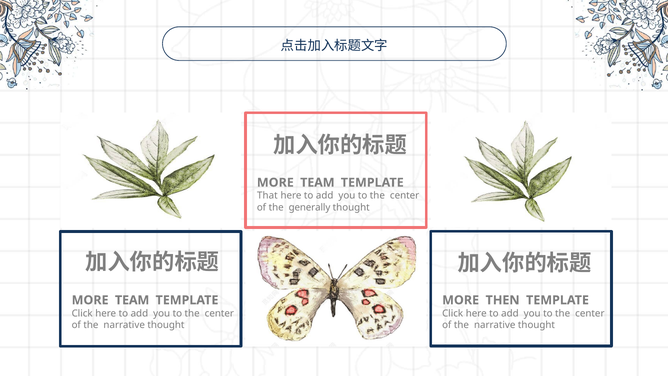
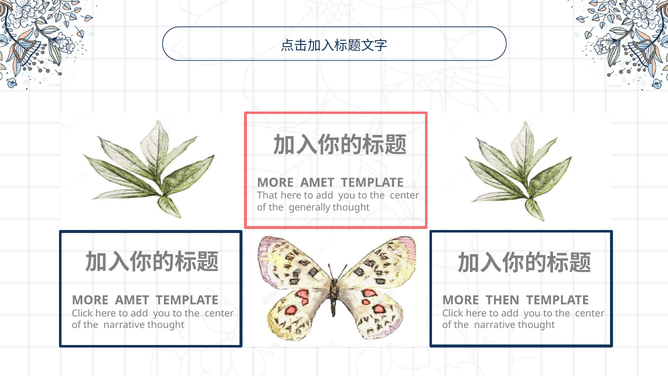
TEAM at (317, 183): TEAM -> AMET
TEAM at (132, 300): TEAM -> AMET
